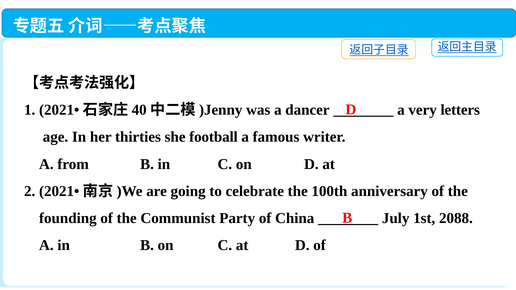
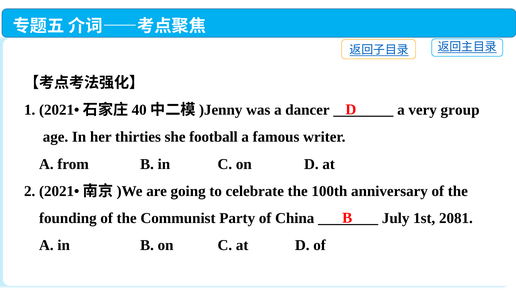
letters: letters -> group
2088: 2088 -> 2081
